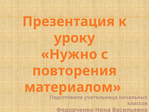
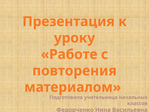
Нужно: Нужно -> Работе
